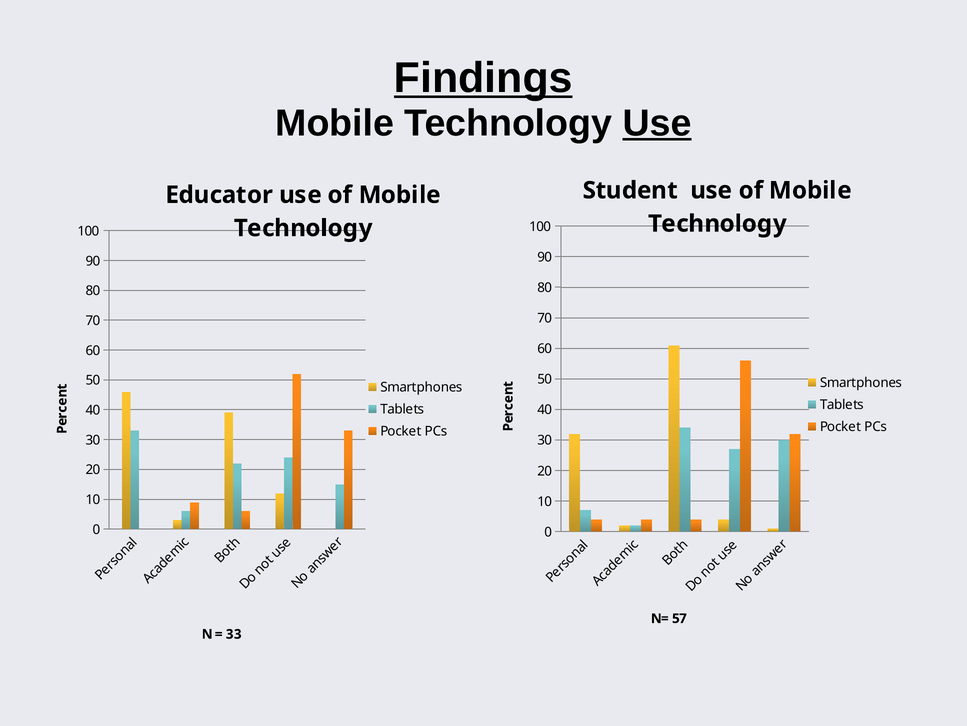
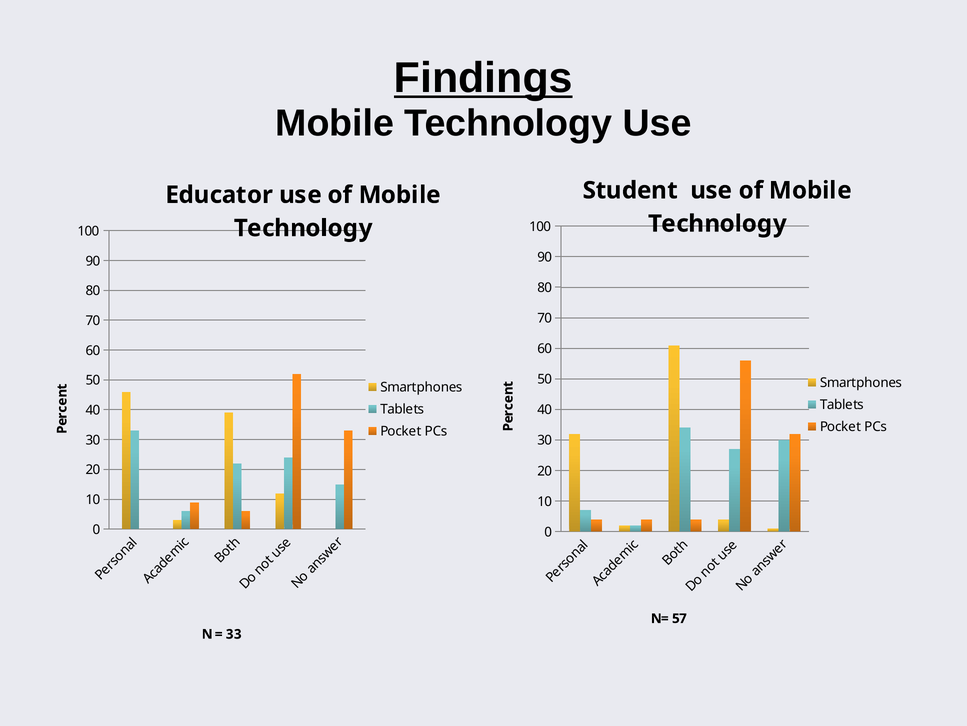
Use at (657, 123) underline: present -> none
